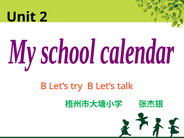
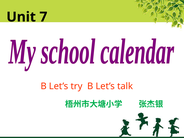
2: 2 -> 7
